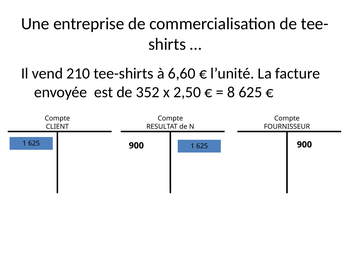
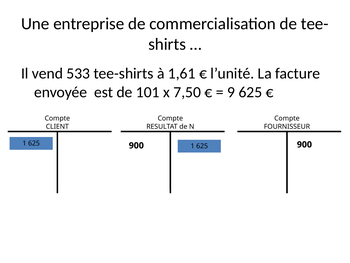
210: 210 -> 533
6,60: 6,60 -> 1,61
352: 352 -> 101
2,50: 2,50 -> 7,50
8: 8 -> 9
